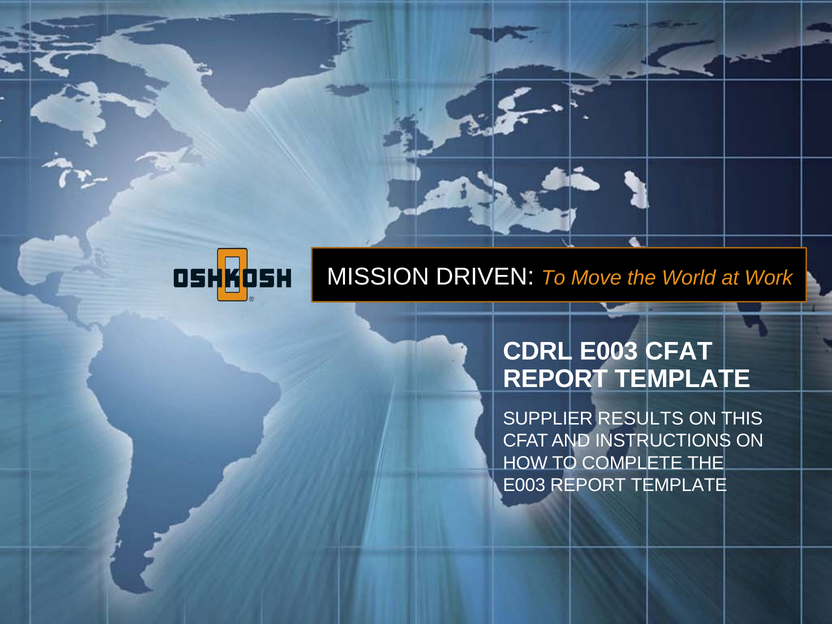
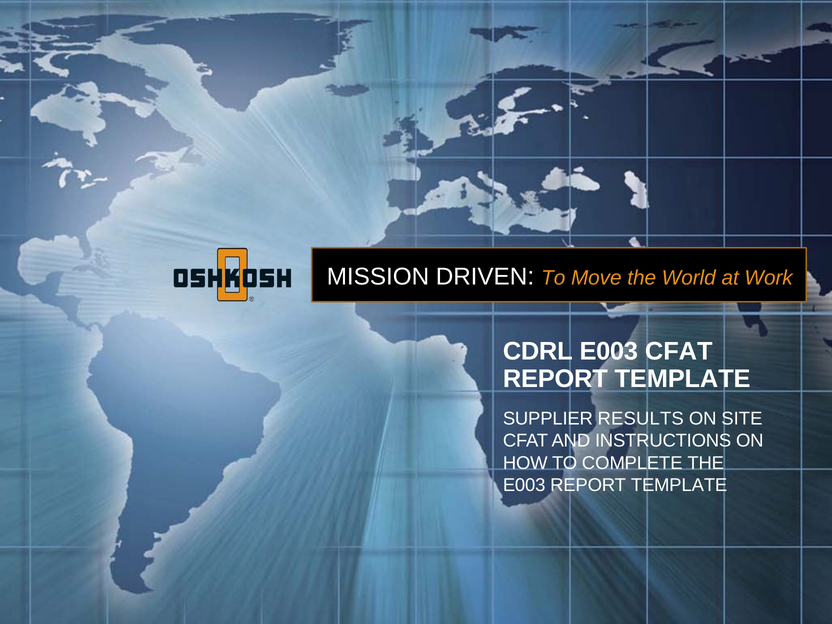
THIS: THIS -> SITE
